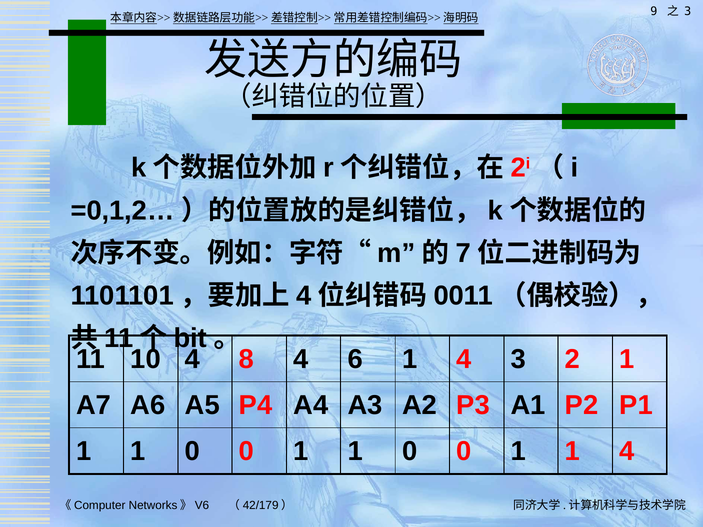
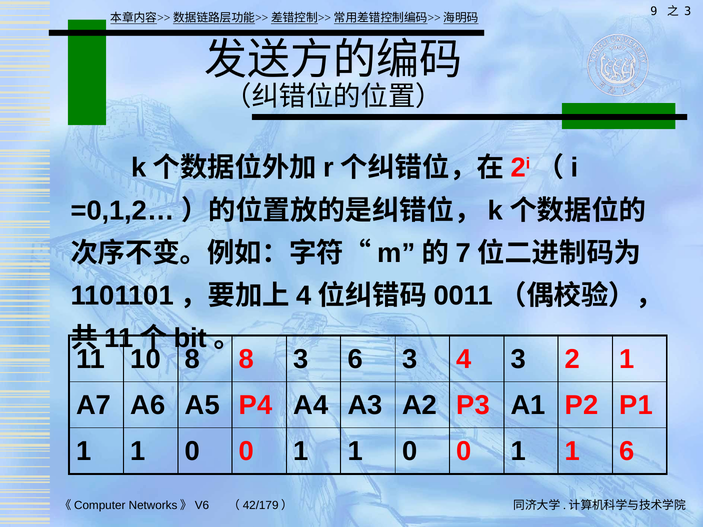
10 4: 4 -> 8
8 4: 4 -> 3
6 1: 1 -> 3
1 1 4: 4 -> 6
